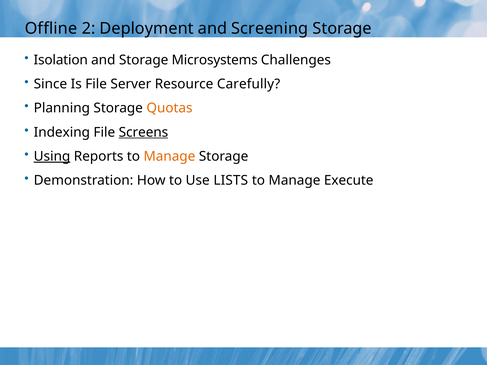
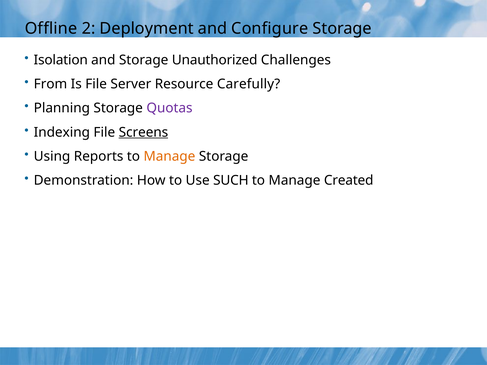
Screening: Screening -> Configure
Microsystems: Microsystems -> Unauthorized
Since: Since -> From
Quotas colour: orange -> purple
Using underline: present -> none
LISTS: LISTS -> SUCH
Execute: Execute -> Created
